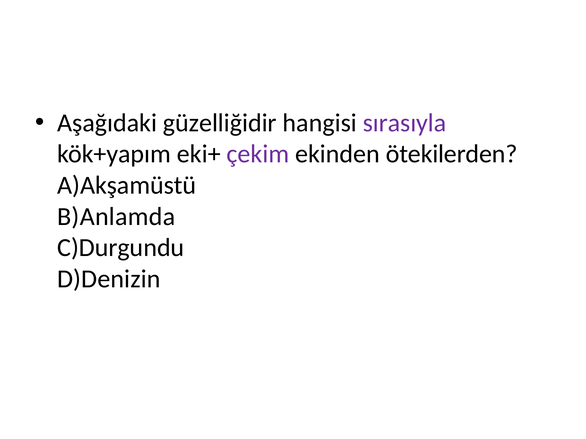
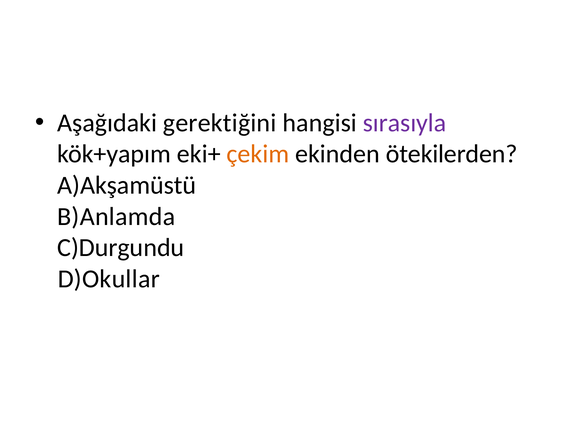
güzelliğidir: güzelliğidir -> gerektiğini
çekim colour: purple -> orange
D)Denizin: D)Denizin -> D)Okullar
